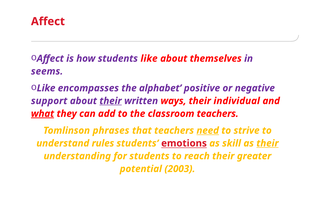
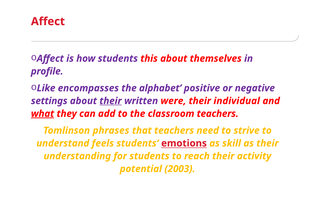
students like: like -> this
seems: seems -> profile
support: support -> settings
ways: ways -> were
need underline: present -> none
rules: rules -> feels
their at (267, 143) underline: present -> none
greater: greater -> activity
